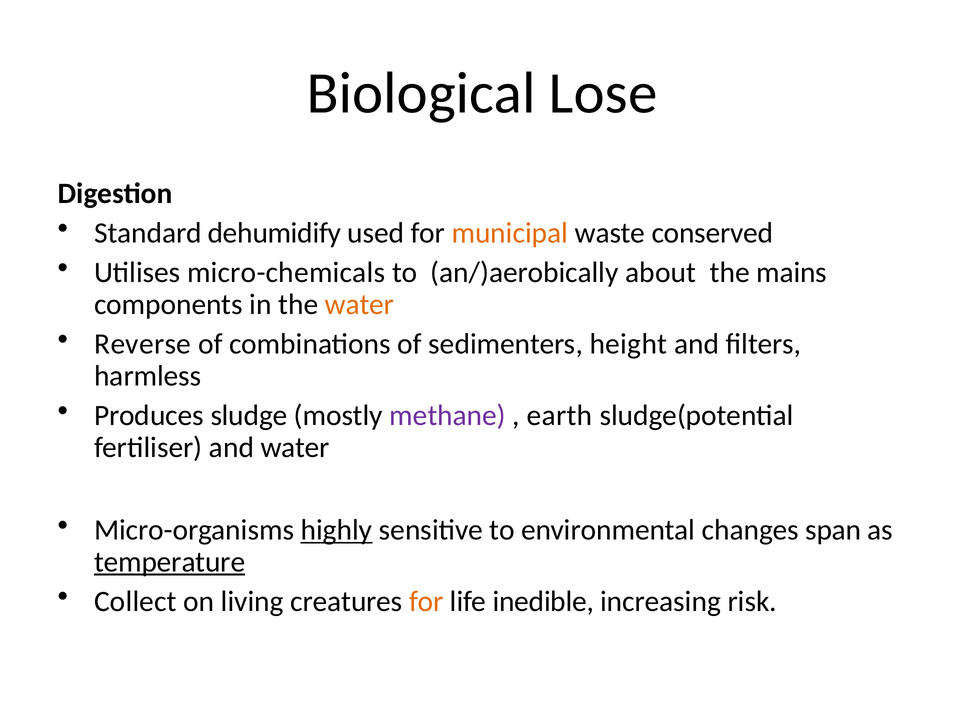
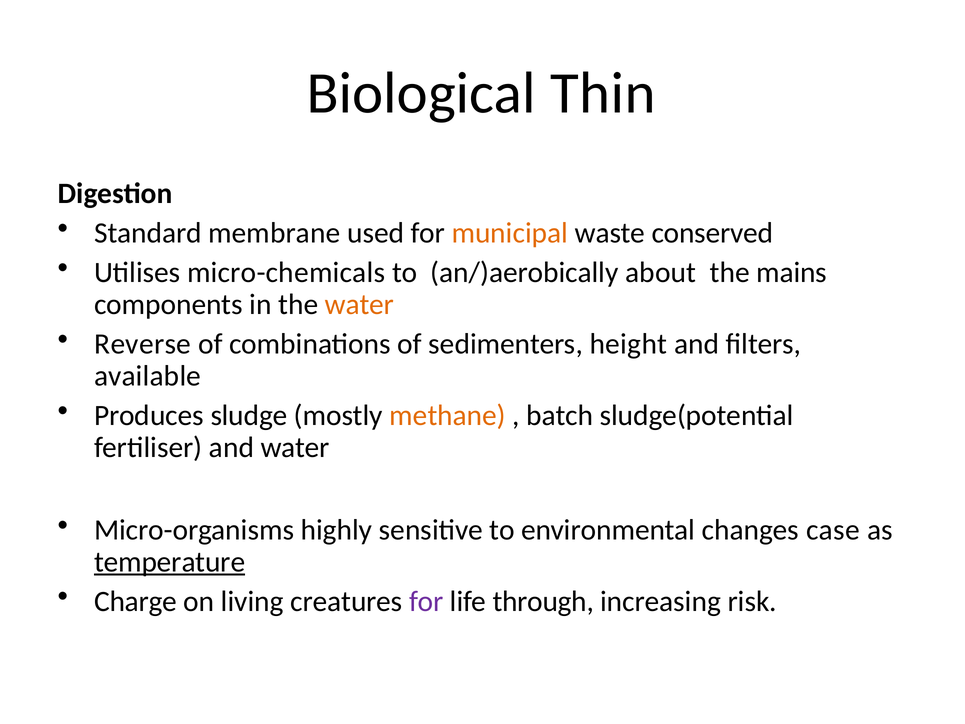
Lose: Lose -> Thin
dehumidify: dehumidify -> membrane
harmless: harmless -> available
methane colour: purple -> orange
earth: earth -> batch
highly underline: present -> none
span: span -> case
Collect: Collect -> Charge
for at (426, 601) colour: orange -> purple
inedible: inedible -> through
